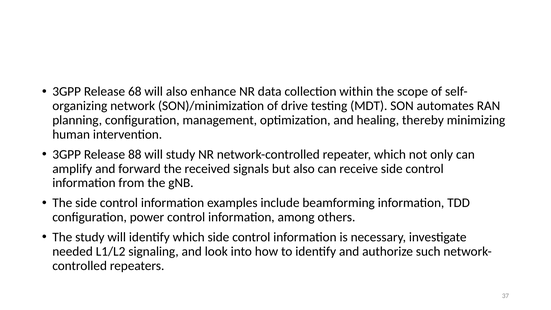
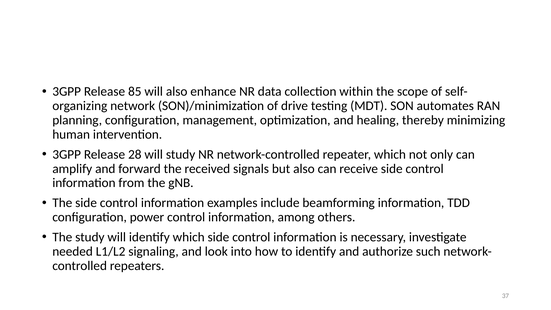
68: 68 -> 85
88: 88 -> 28
